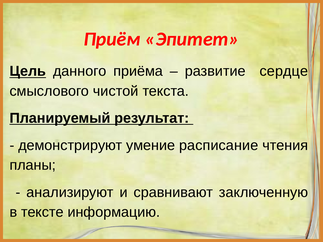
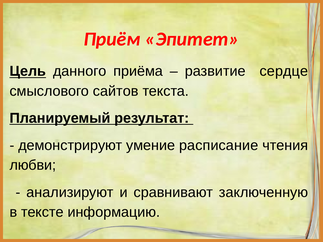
чистой: чистой -> сайтов
планы: планы -> любви
